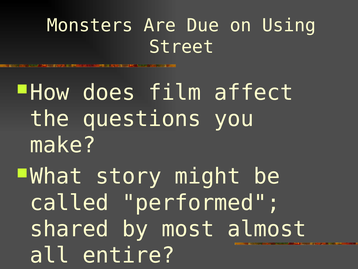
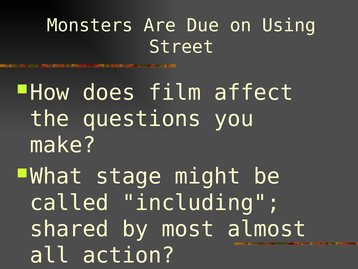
story: story -> stage
performed: performed -> including
entire: entire -> action
